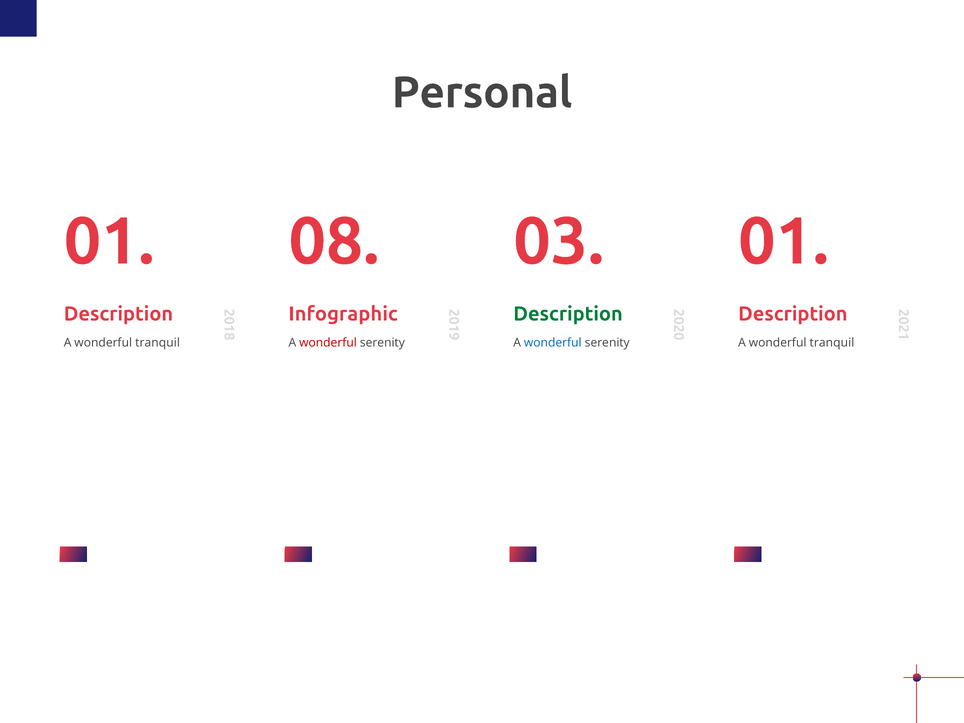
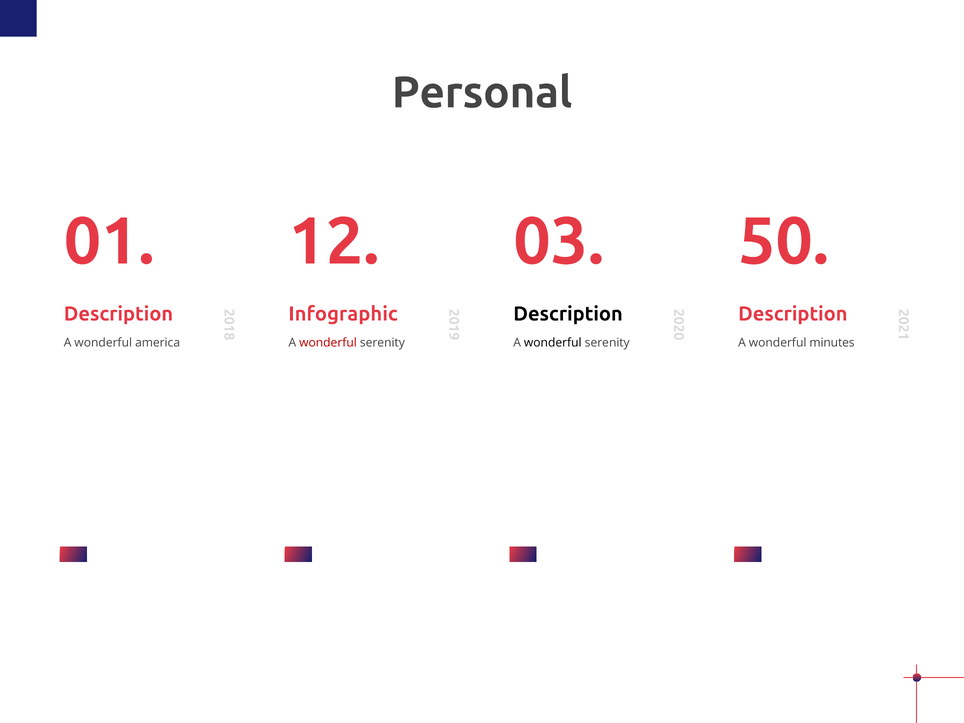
08: 08 -> 12
03 01: 01 -> 50
Description at (568, 314) colour: green -> black
tranquil at (158, 343): tranquil -> america
wonderful at (553, 343) colour: blue -> black
tranquil at (832, 343): tranquil -> minutes
